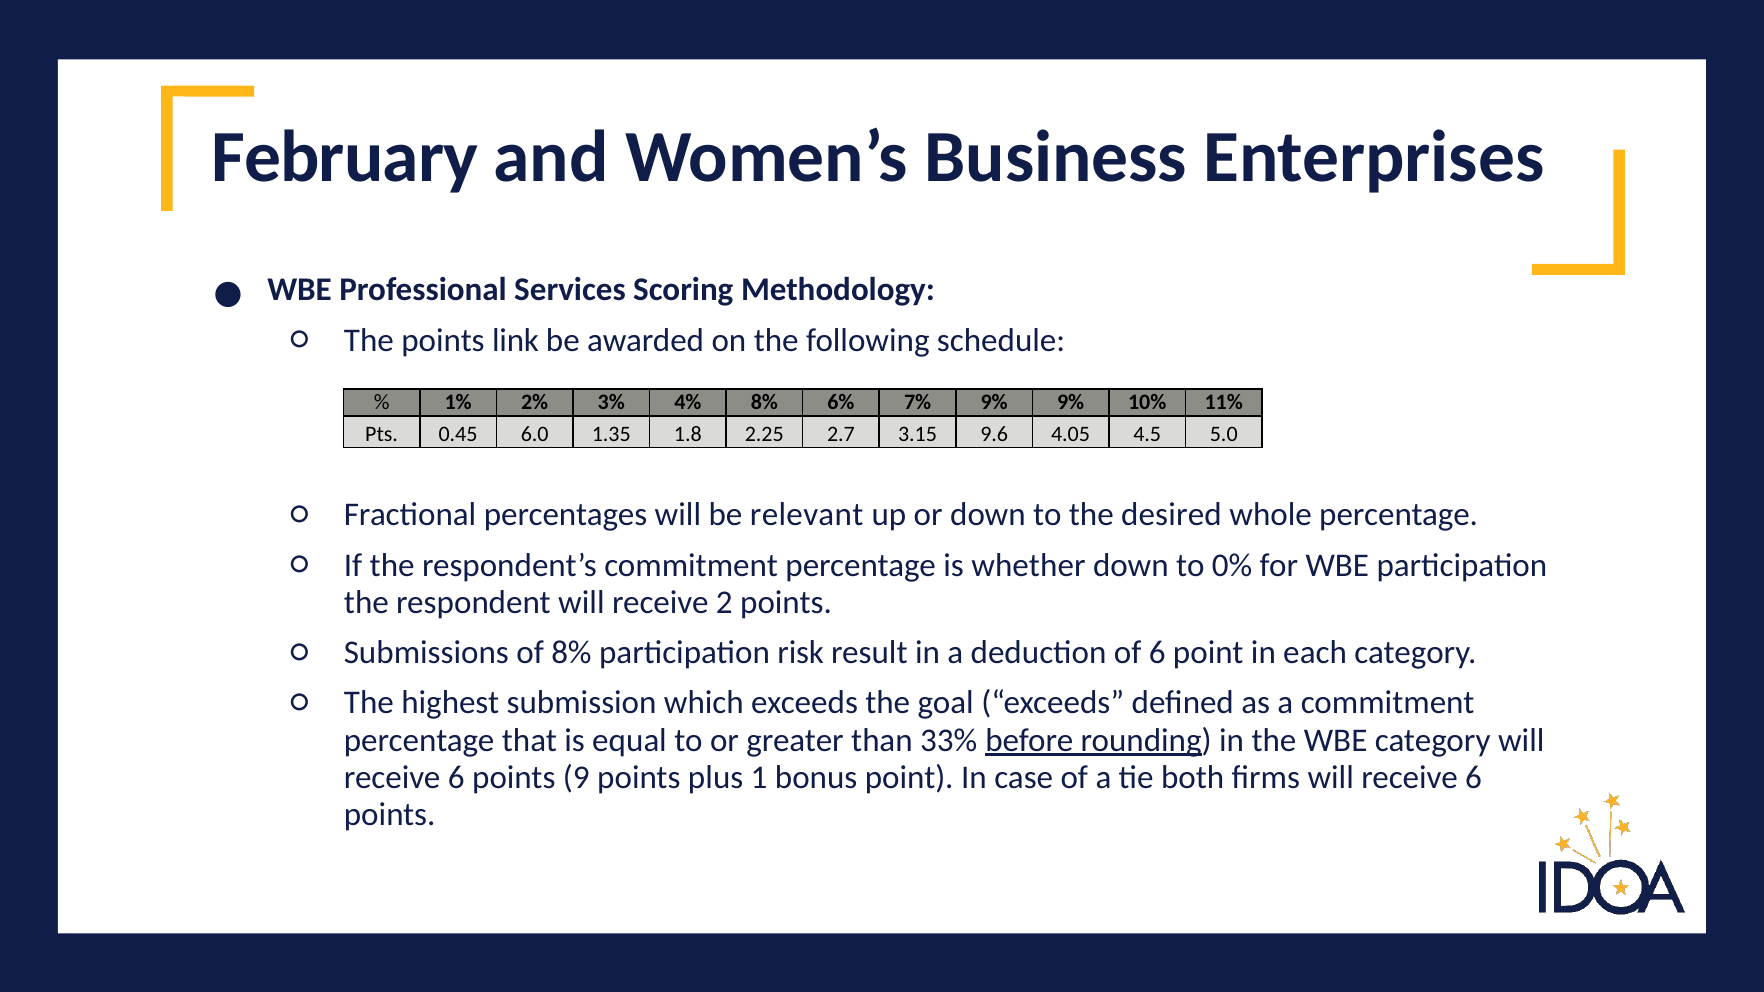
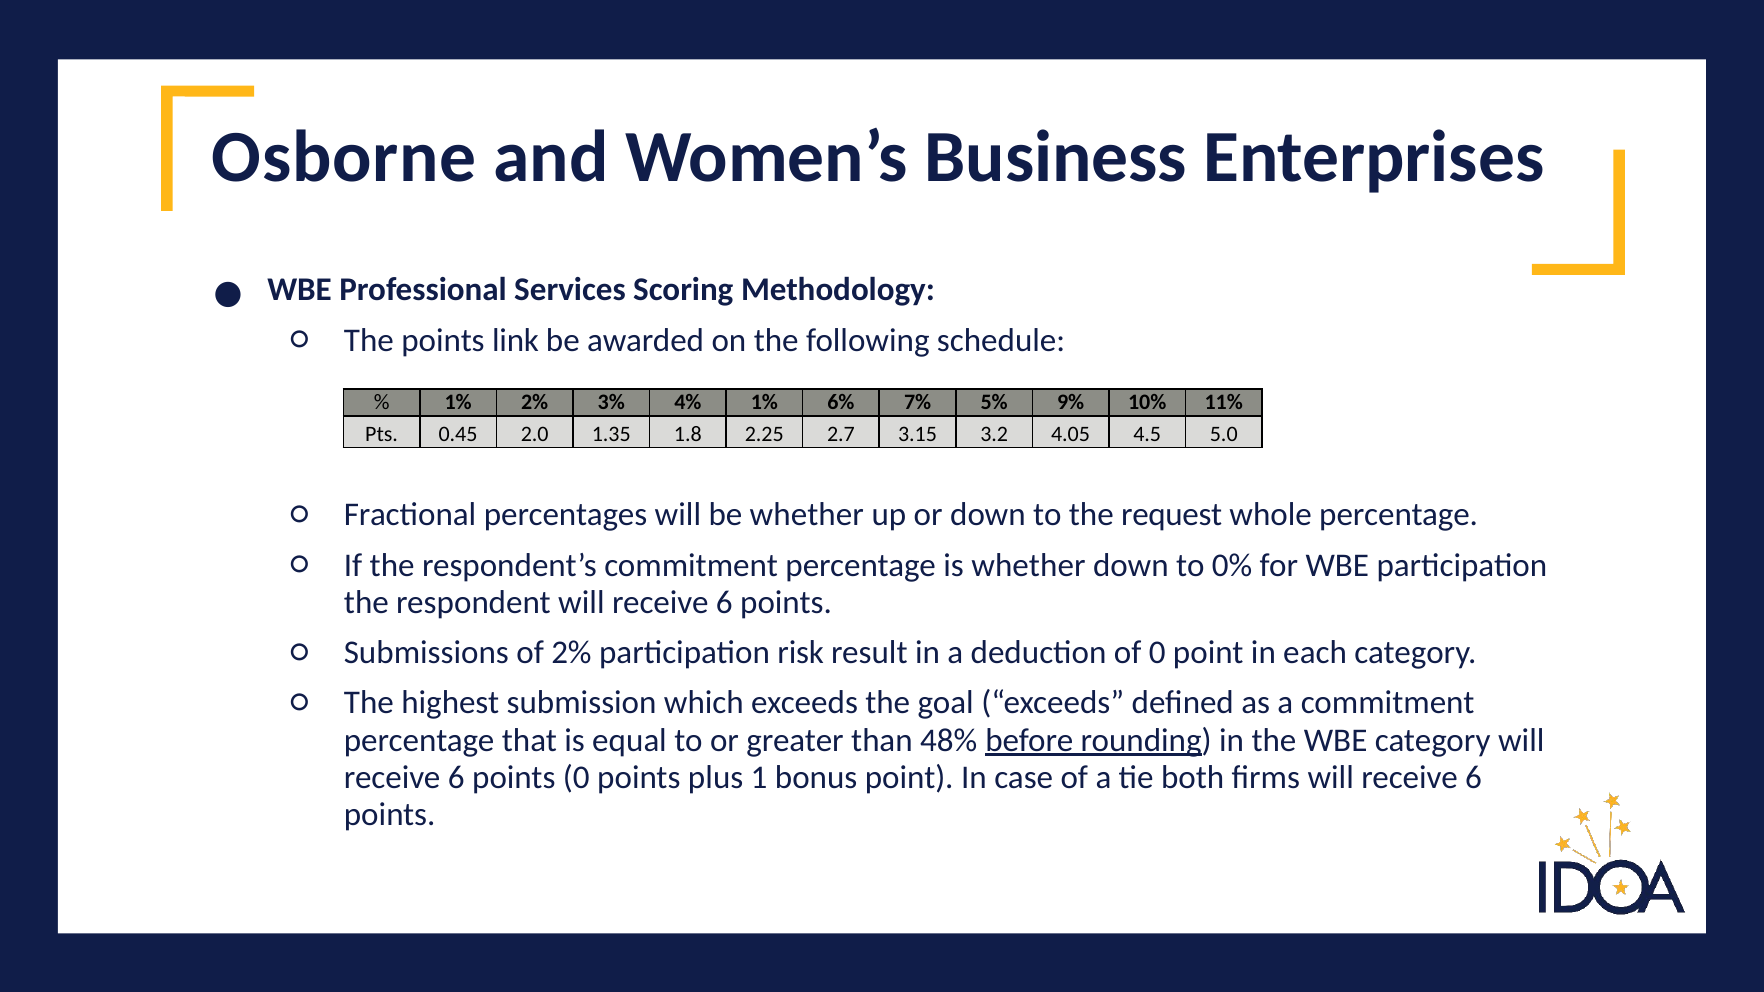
February: February -> Osborne
4% 8%: 8% -> 1%
7% 9%: 9% -> 5%
6.0: 6.0 -> 2.0
9.6: 9.6 -> 3.2
be relevant: relevant -> whether
desired: desired -> request
respondent will receive 2: 2 -> 6
of 8%: 8% -> 2%
of 6: 6 -> 0
33%: 33% -> 48%
points 9: 9 -> 0
